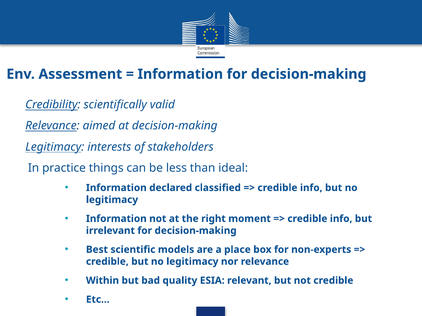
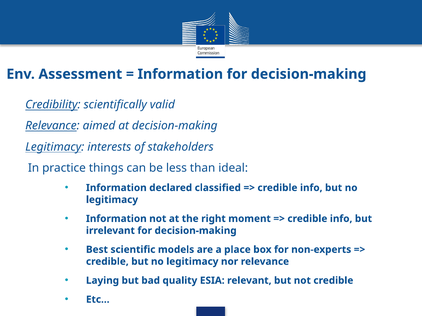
Within: Within -> Laying
